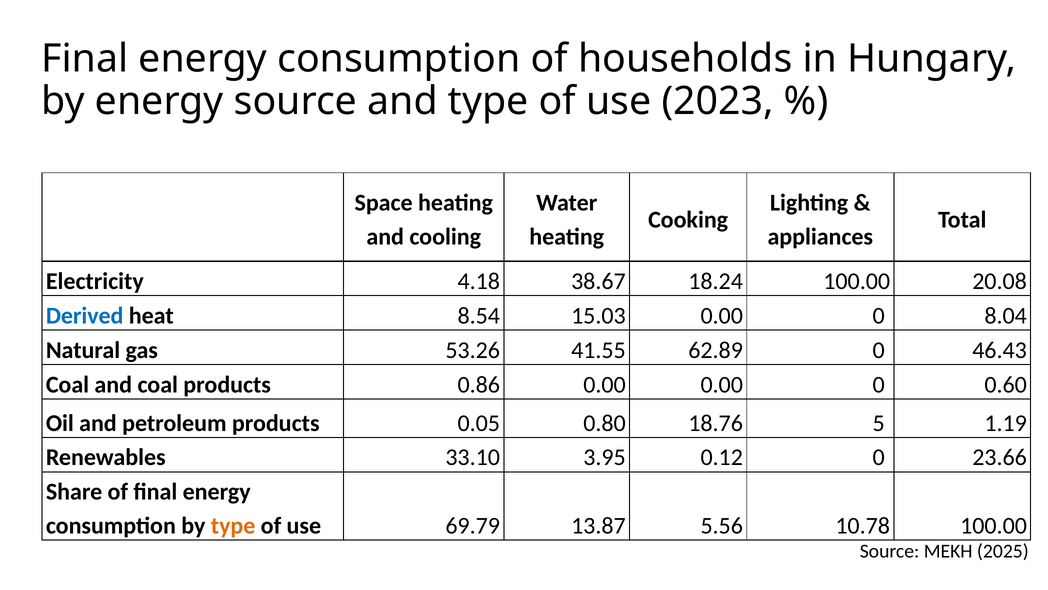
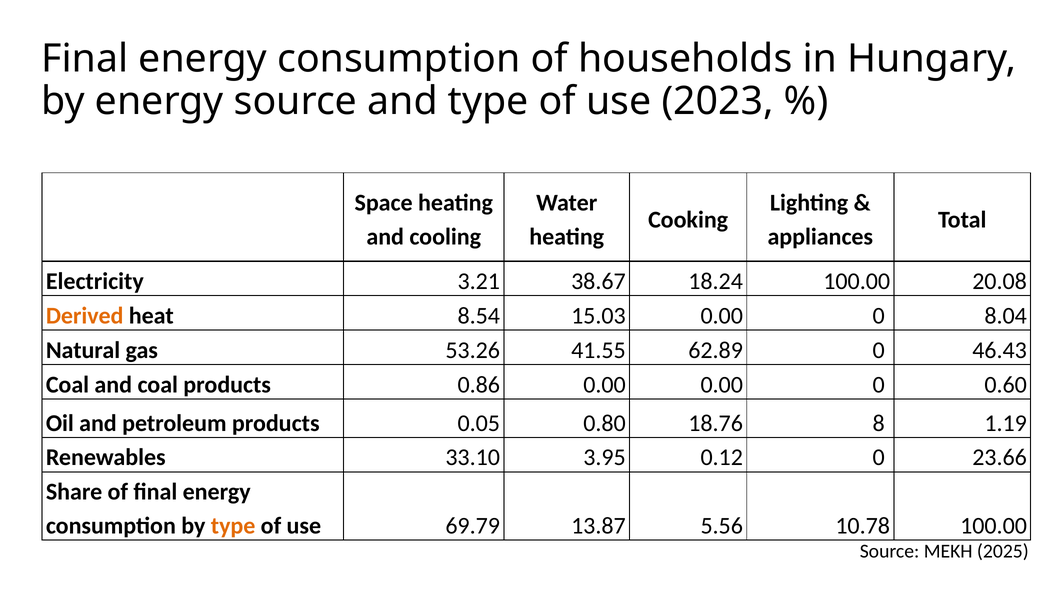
4.18: 4.18 -> 3.21
Derived colour: blue -> orange
5: 5 -> 8
